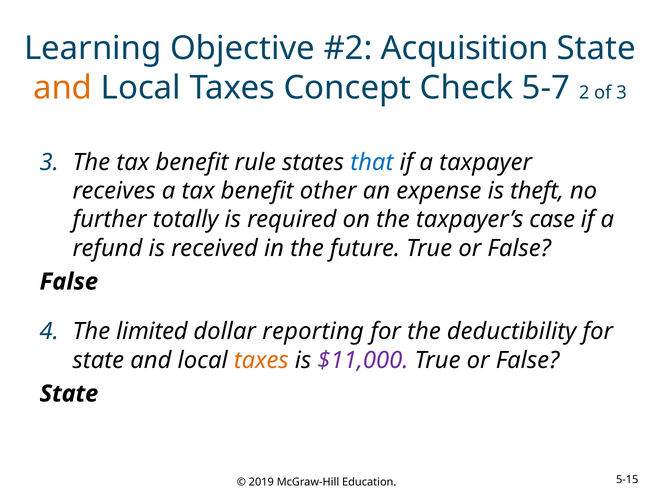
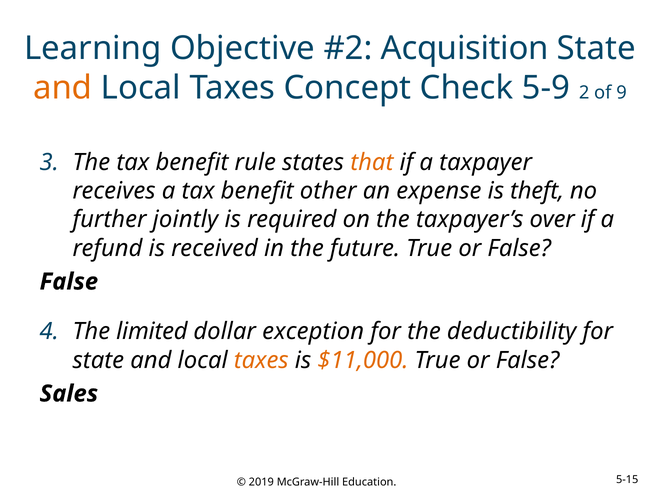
5-7: 5-7 -> 5-9
of 3: 3 -> 9
that colour: blue -> orange
totally: totally -> jointly
case: case -> over
reporting: reporting -> exception
$11,000 colour: purple -> orange
State at (69, 394): State -> Sales
